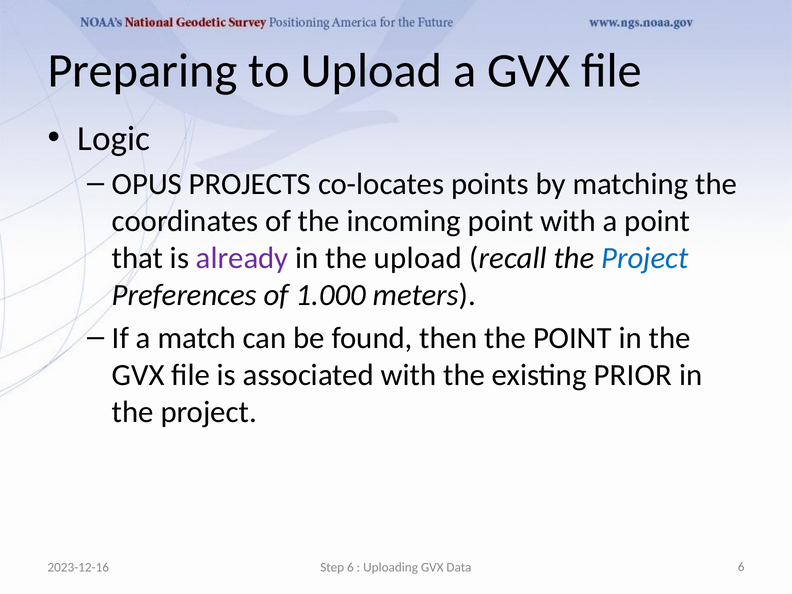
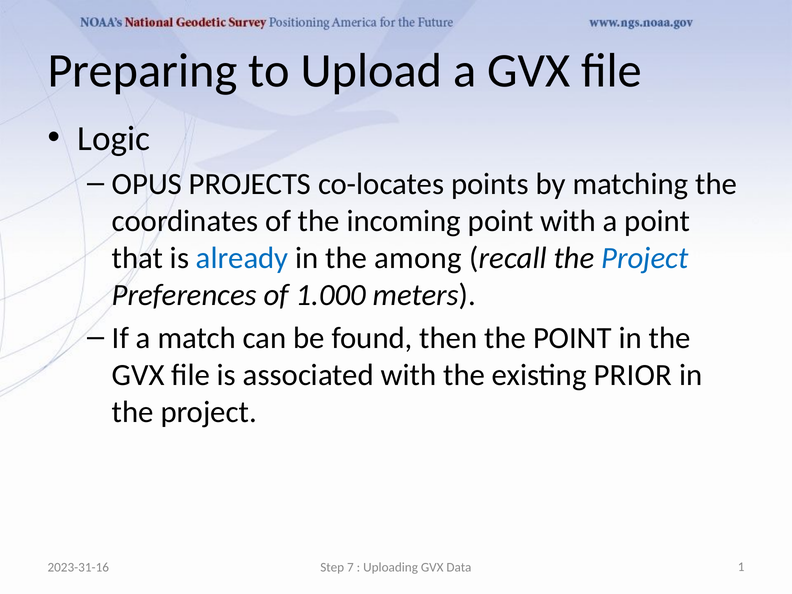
already colour: purple -> blue
the upload: upload -> among
2023-12-16: 2023-12-16 -> 2023-31-16
Step 6: 6 -> 7
Data 6: 6 -> 1
